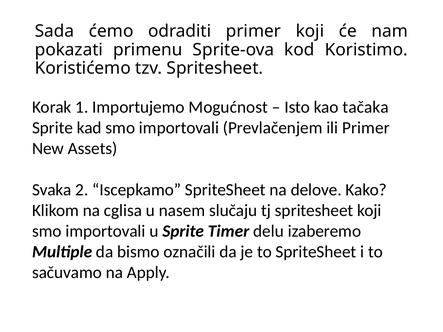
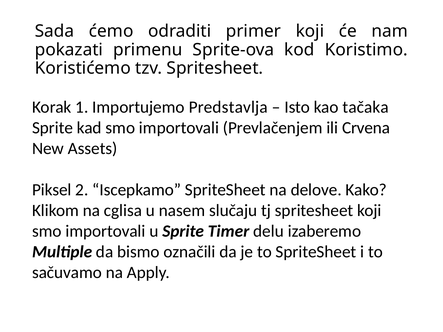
Mogućnost: Mogućnost -> Predstavlja
ili Primer: Primer -> Crvena
Svaka: Svaka -> Piksel
